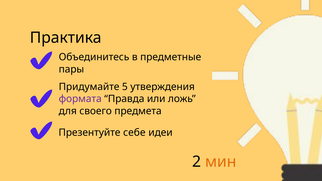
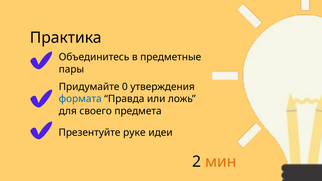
5: 5 -> 0
формата colour: purple -> blue
себе: себе -> руке
